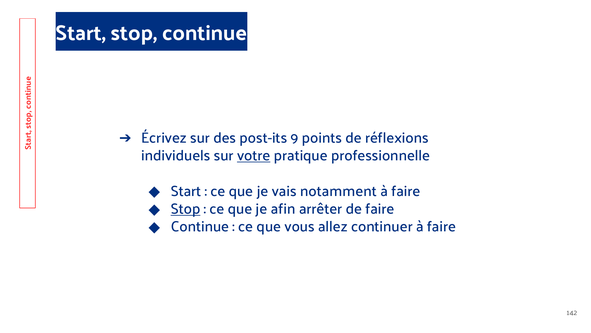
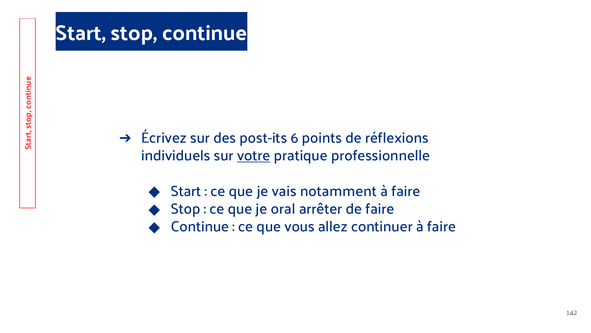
9: 9 -> 6
Stop at (186, 209) underline: present -> none
afin: afin -> oral
